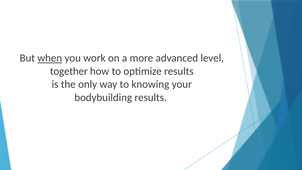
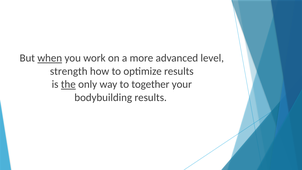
together: together -> strength
the underline: none -> present
knowing: knowing -> together
